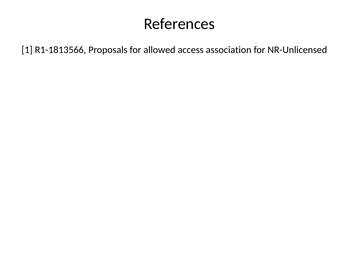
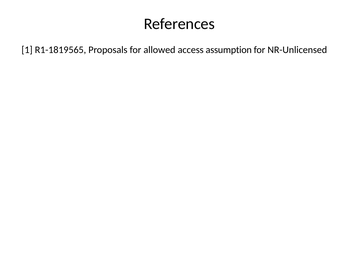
R1-1813566: R1-1813566 -> R1-1819565
association: association -> assumption
